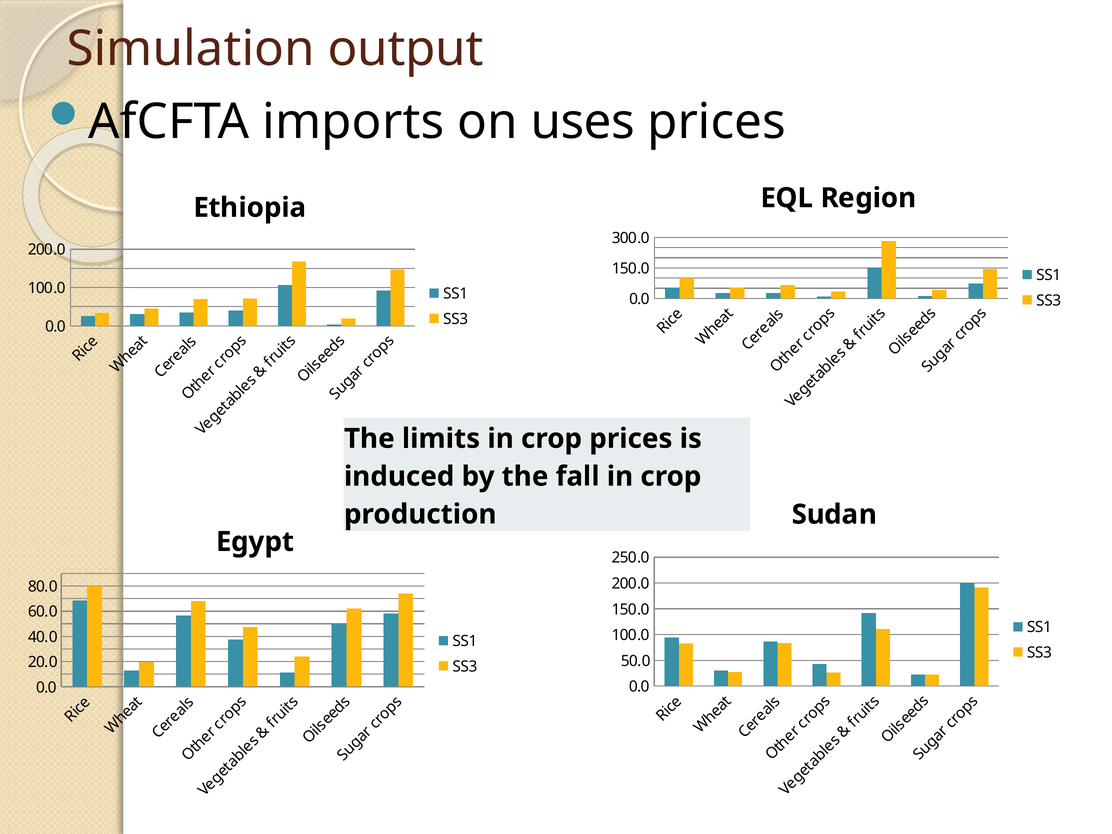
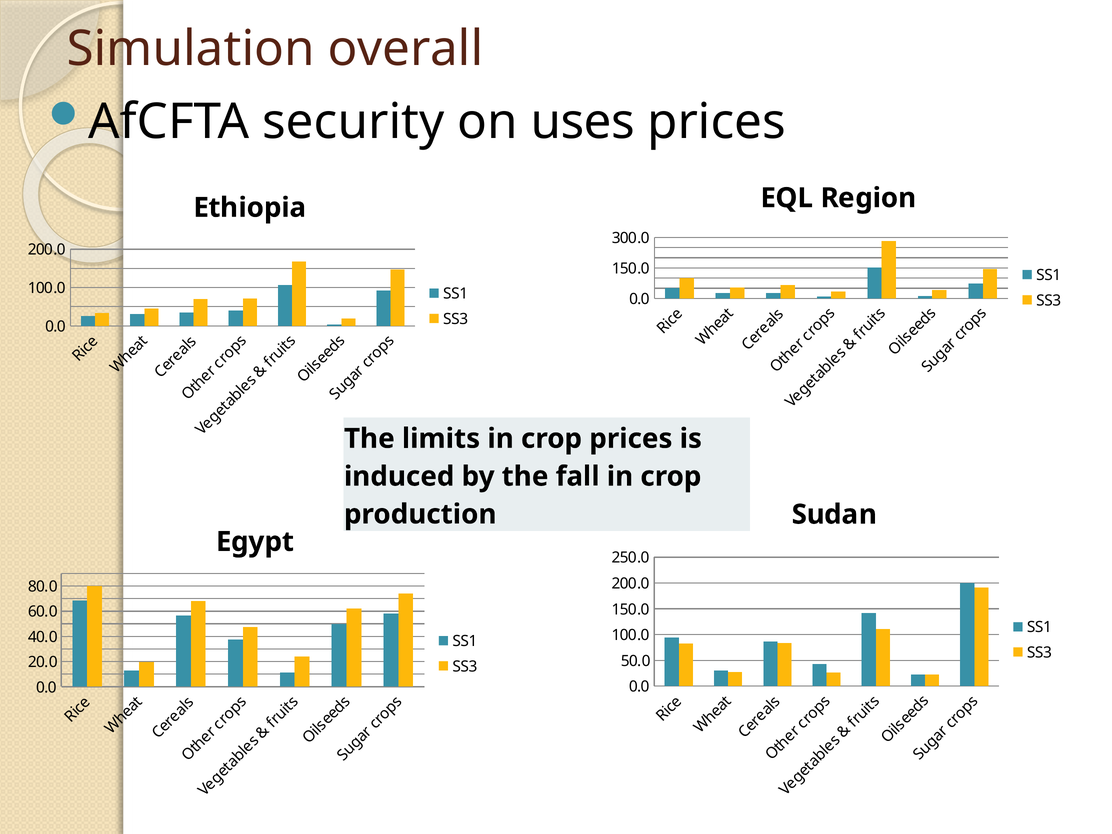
output: output -> overall
imports: imports -> security
